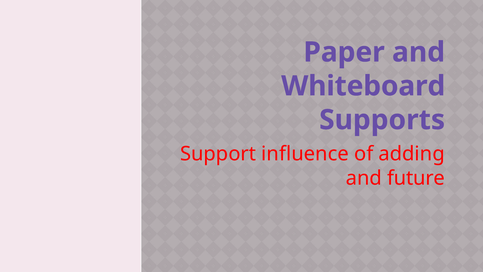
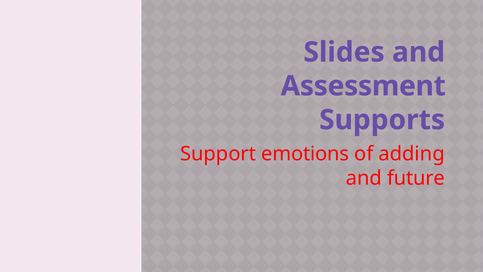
Paper: Paper -> Slides
Whiteboard: Whiteboard -> Assessment
influence: influence -> emotions
